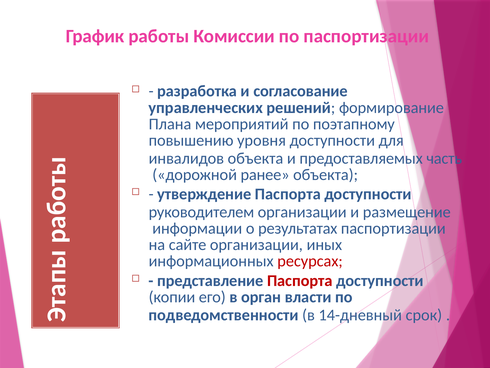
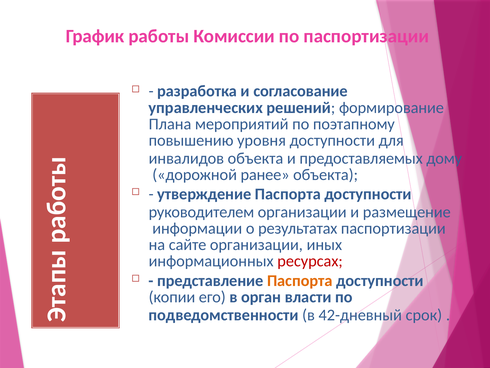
часть: часть -> дому
Паспорта at (300, 280) colour: red -> orange
14-дневный: 14-дневный -> 42-дневный
